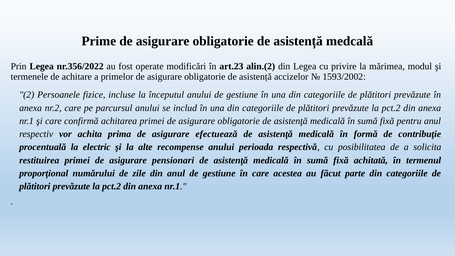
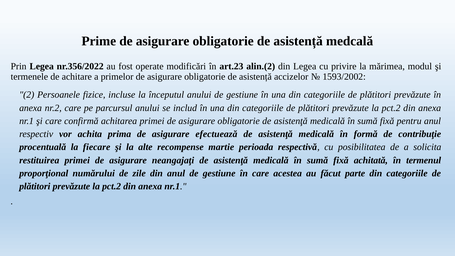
electric: electric -> fiecare
recompense anului: anului -> martie
pensionari: pensionari -> neangajaţi
